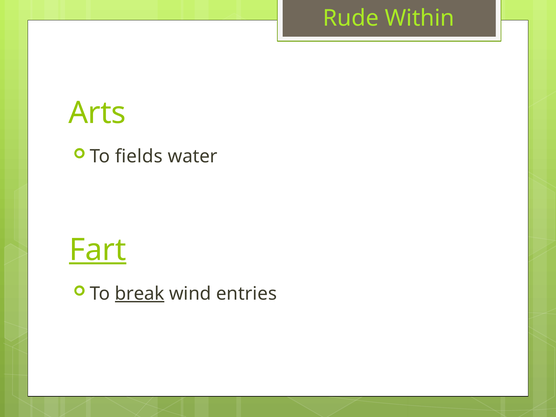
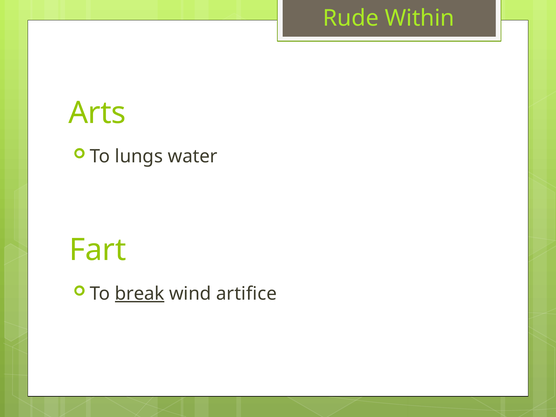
fields: fields -> lungs
Fart underline: present -> none
entries: entries -> artifice
